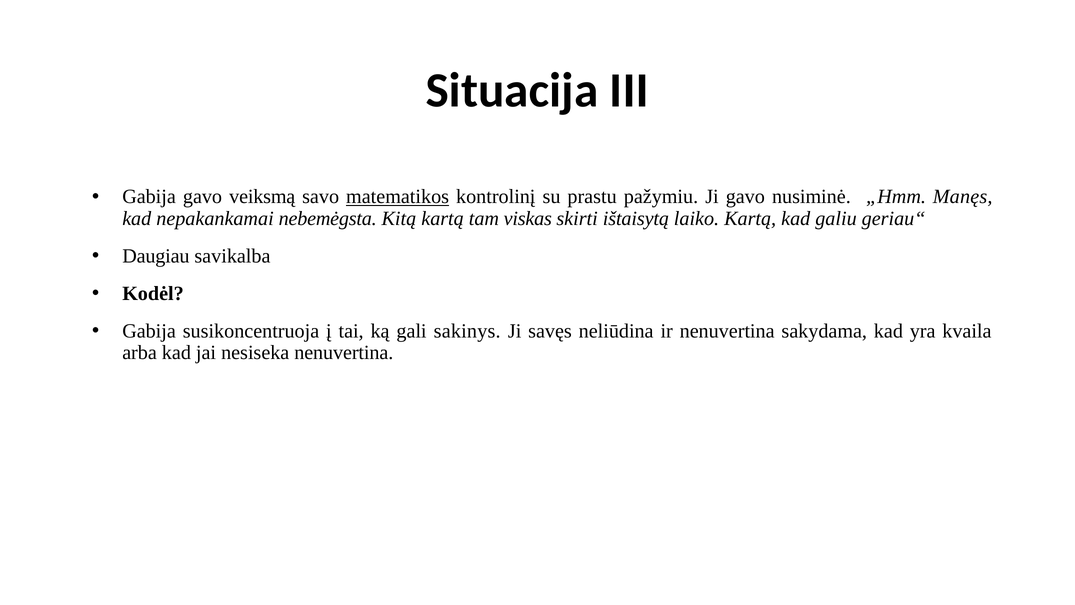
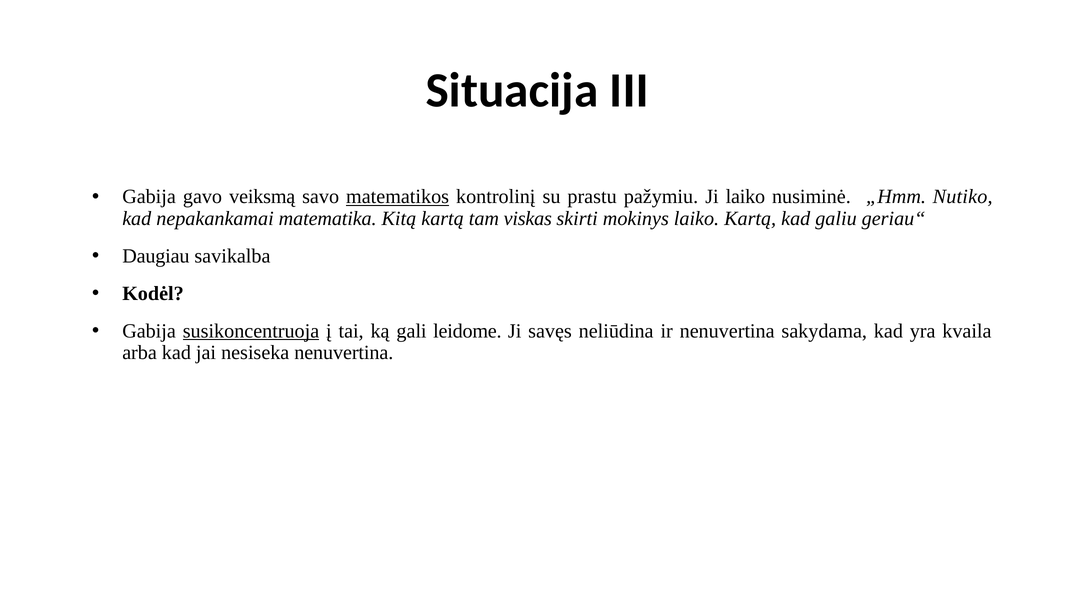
Ji gavo: gavo -> laiko
Manęs: Manęs -> Nutiko
nebemėgsta: nebemėgsta -> matematika
ištaisytą: ištaisytą -> mokinys
susikoncentruoja underline: none -> present
sakinys: sakinys -> leidome
